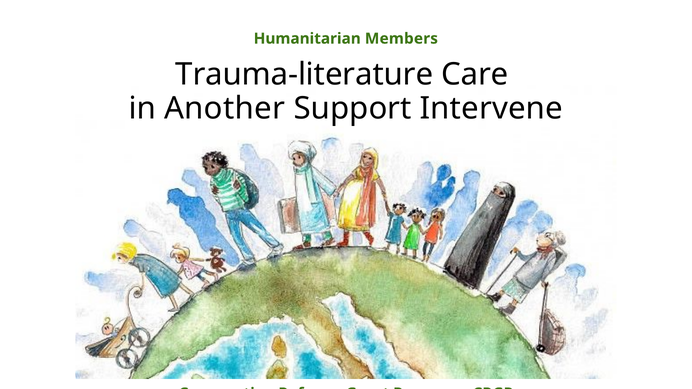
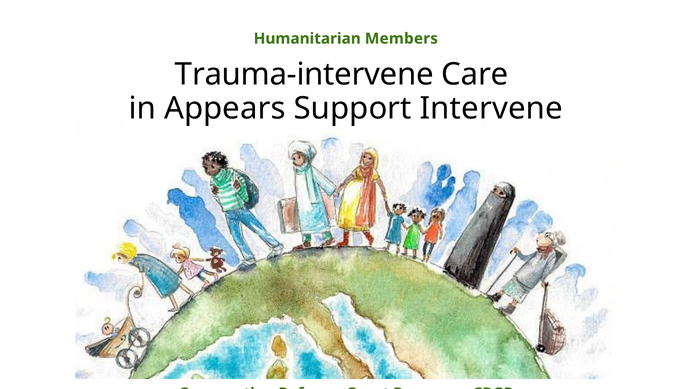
Trauma-literature: Trauma-literature -> Trauma-intervene
Another: Another -> Appears
